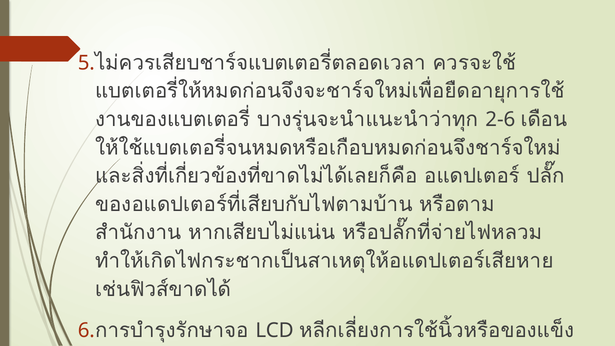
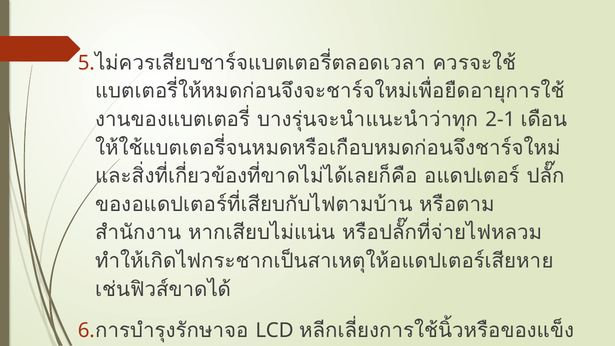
2-6: 2-6 -> 2-1
